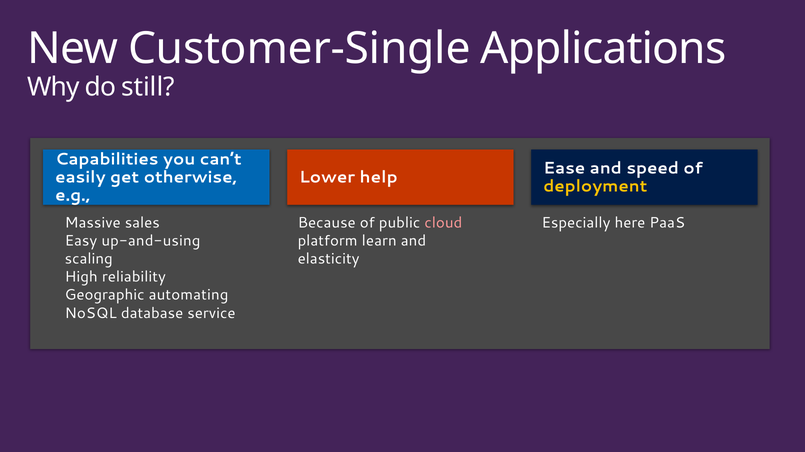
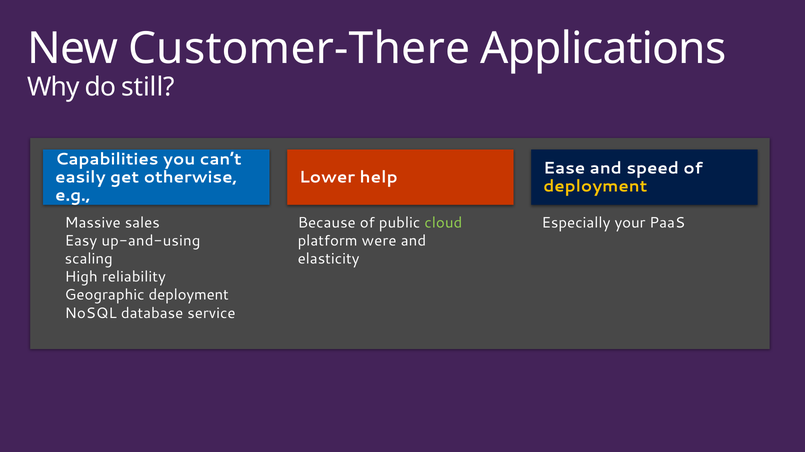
Customer-Single: Customer-Single -> Customer-There
cloud colour: pink -> light green
here: here -> your
learn: learn -> were
Geographic automating: automating -> deployment
